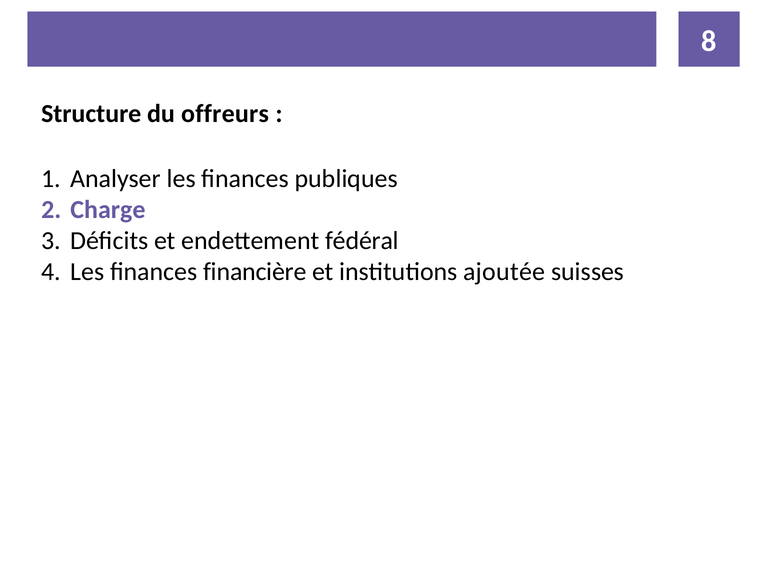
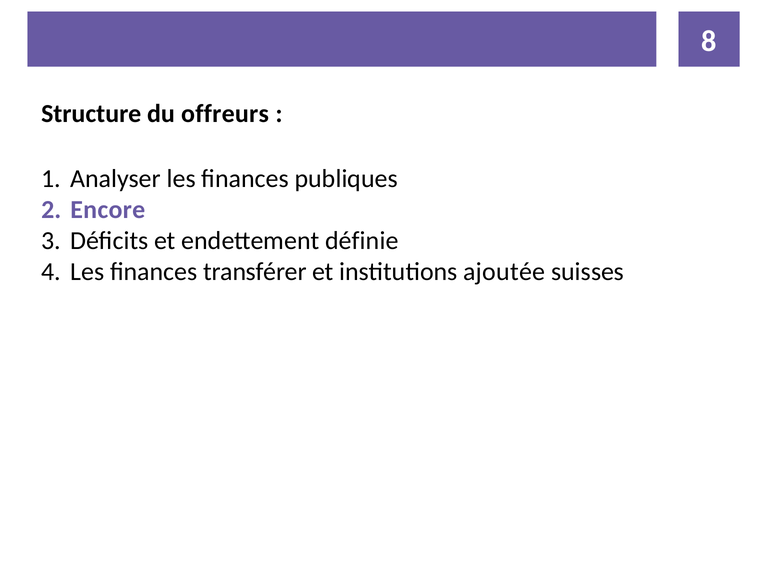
Charge: Charge -> Encore
fédéral: fédéral -> définie
financière: financière -> transférer
